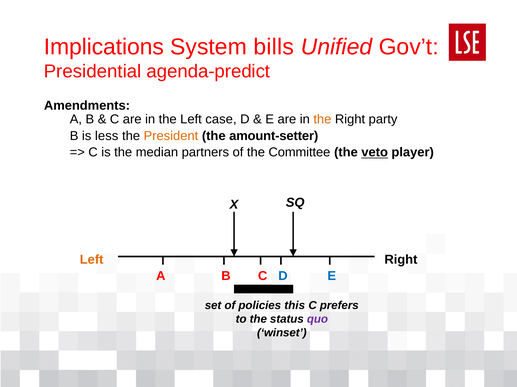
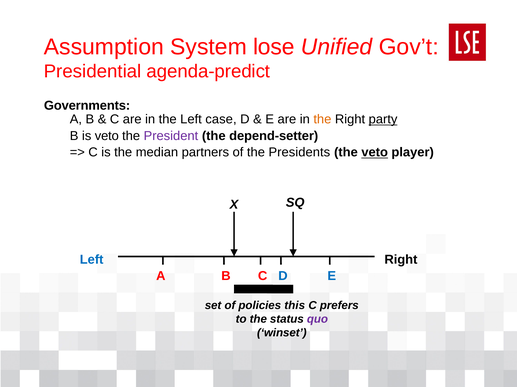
Implications: Implications -> Assumption
bills: bills -> lose
Amendments: Amendments -> Governments
party underline: none -> present
is less: less -> veto
President colour: orange -> purple
amount-setter: amount-setter -> depend-setter
Committee: Committee -> Presidents
Left at (92, 260) colour: orange -> blue
